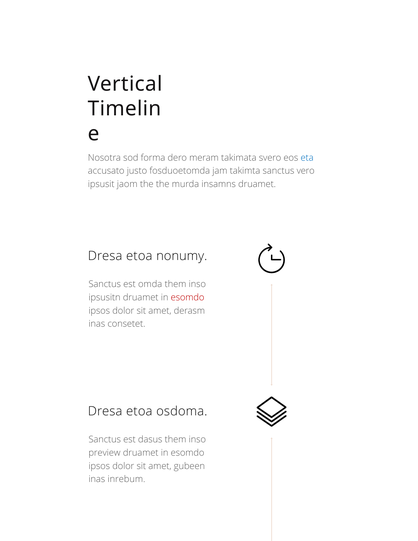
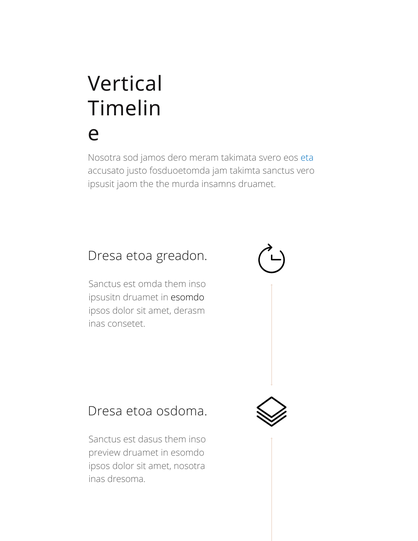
forma: forma -> jamos
nonumy: nonumy -> greadon
esomdo at (188, 297) colour: red -> black
amet gubeen: gubeen -> nosotra
inrebum: inrebum -> dresoma
